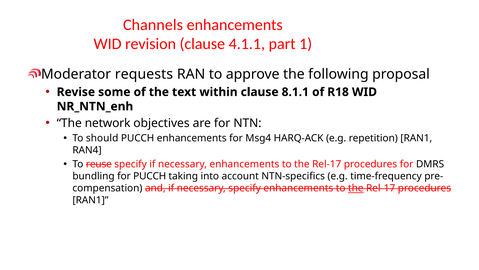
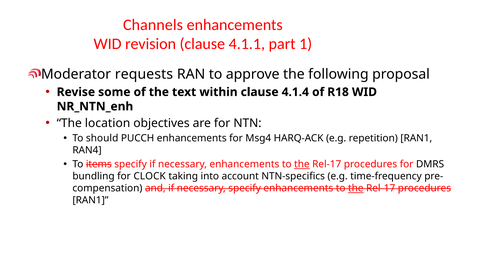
8.1.1: 8.1.1 -> 4.1.4
network: network -> location
reuse: reuse -> items
the at (302, 164) underline: none -> present
for PUCCH: PUCCH -> CLOCK
